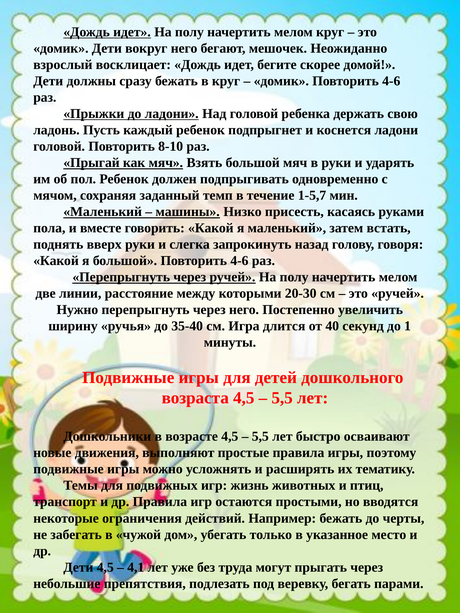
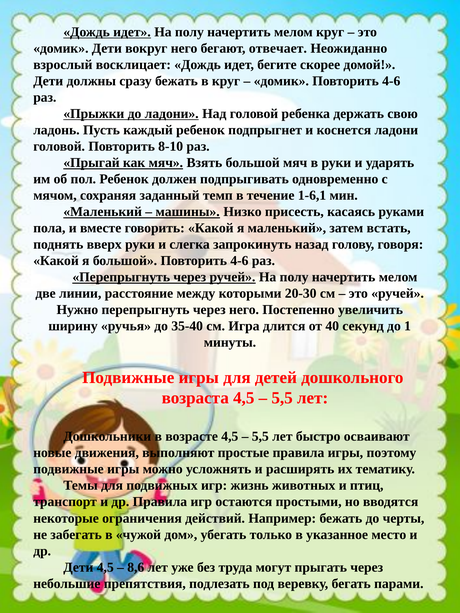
мешочек: мешочек -> отвечает
1-5,7: 1-5,7 -> 1-6,1
4,1: 4,1 -> 8,6
